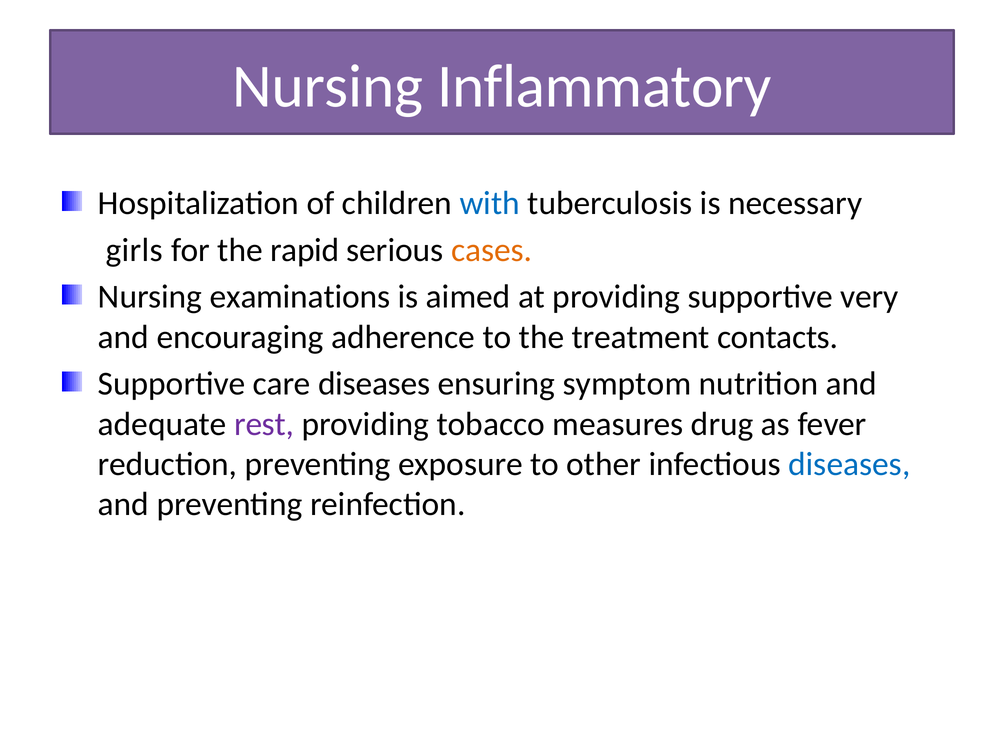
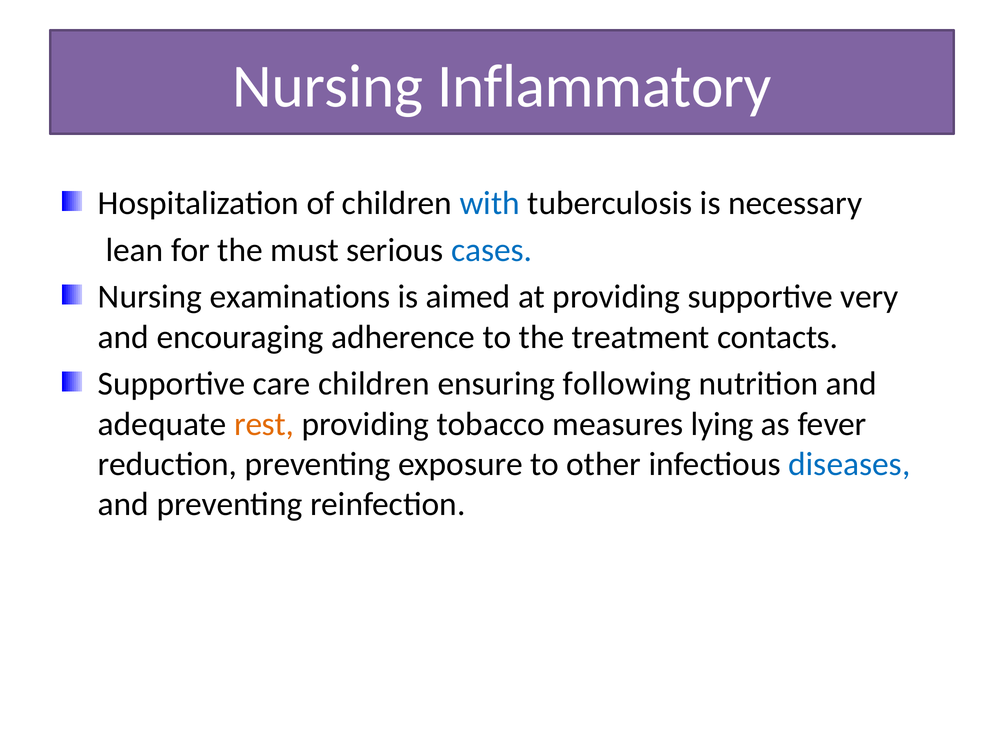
girls: girls -> lean
rapid: rapid -> must
cases colour: orange -> blue
care diseases: diseases -> children
symptom: symptom -> following
rest colour: purple -> orange
drug: drug -> lying
